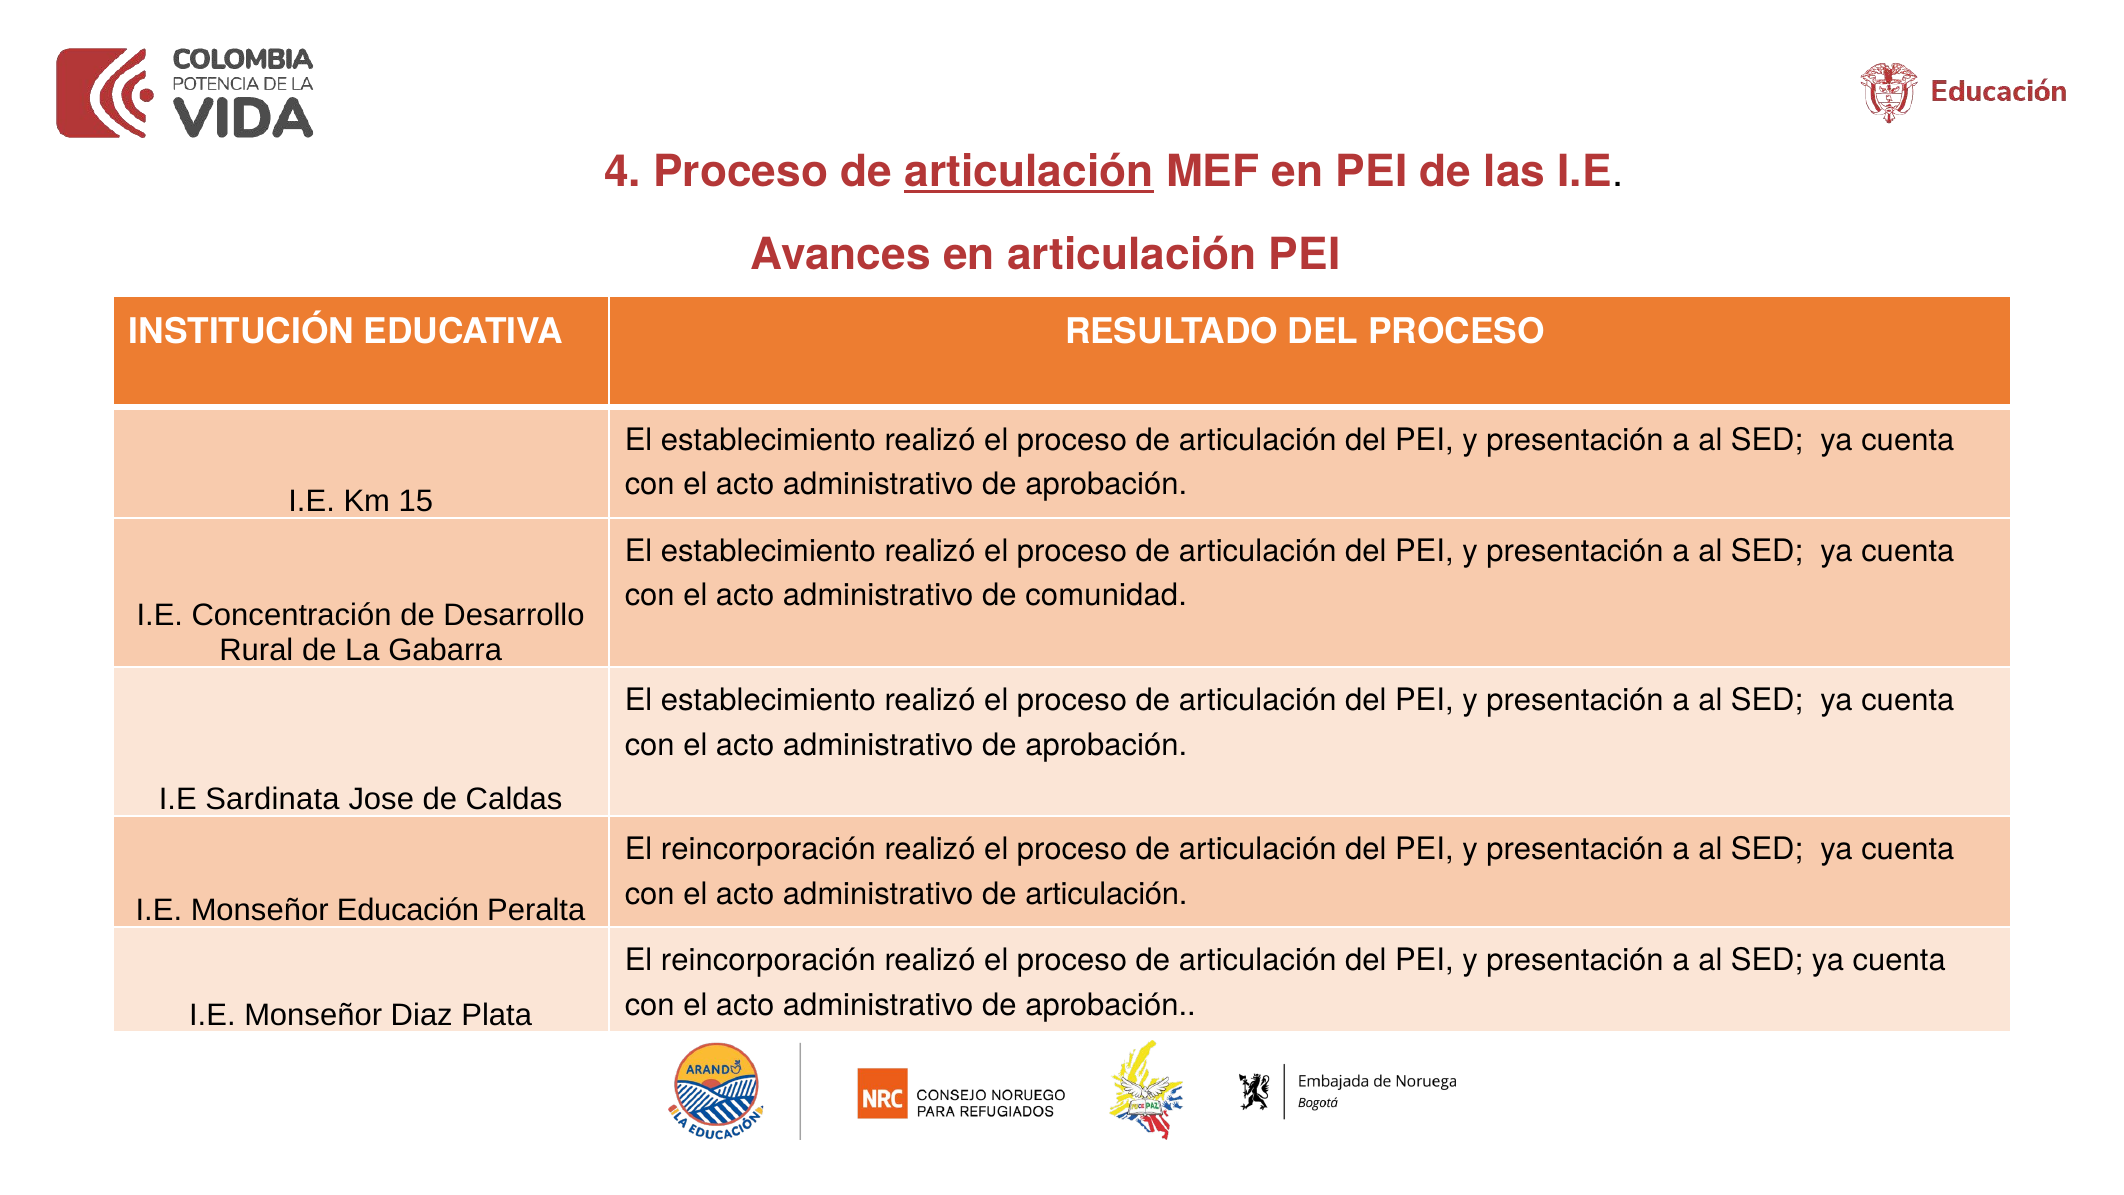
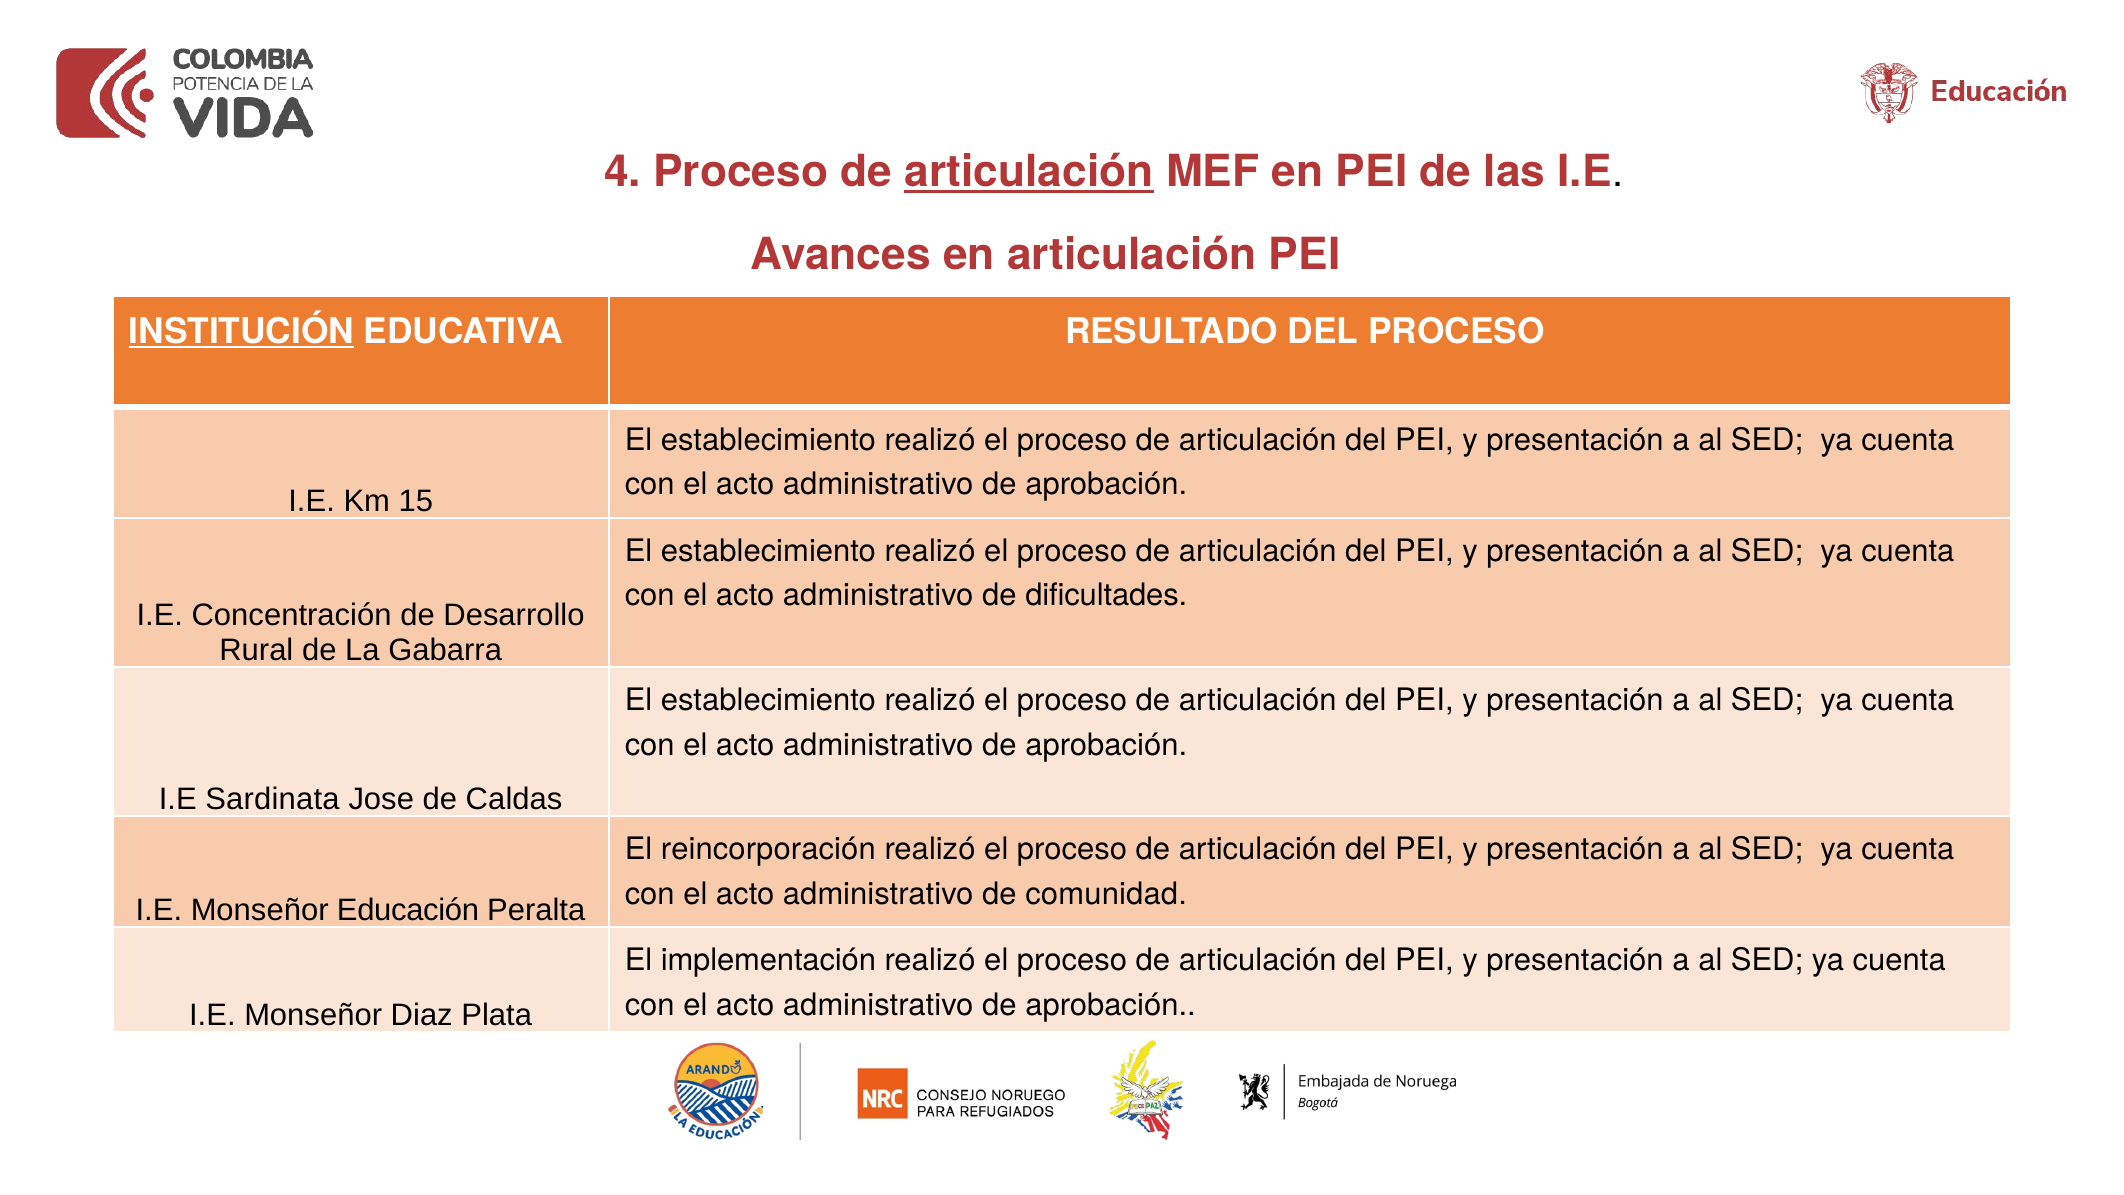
INSTITUCIÓN underline: none -> present
comunidad: comunidad -> dificultades
administrativo de articulación: articulación -> comunidad
reincorporación at (768, 960): reincorporación -> implementación
